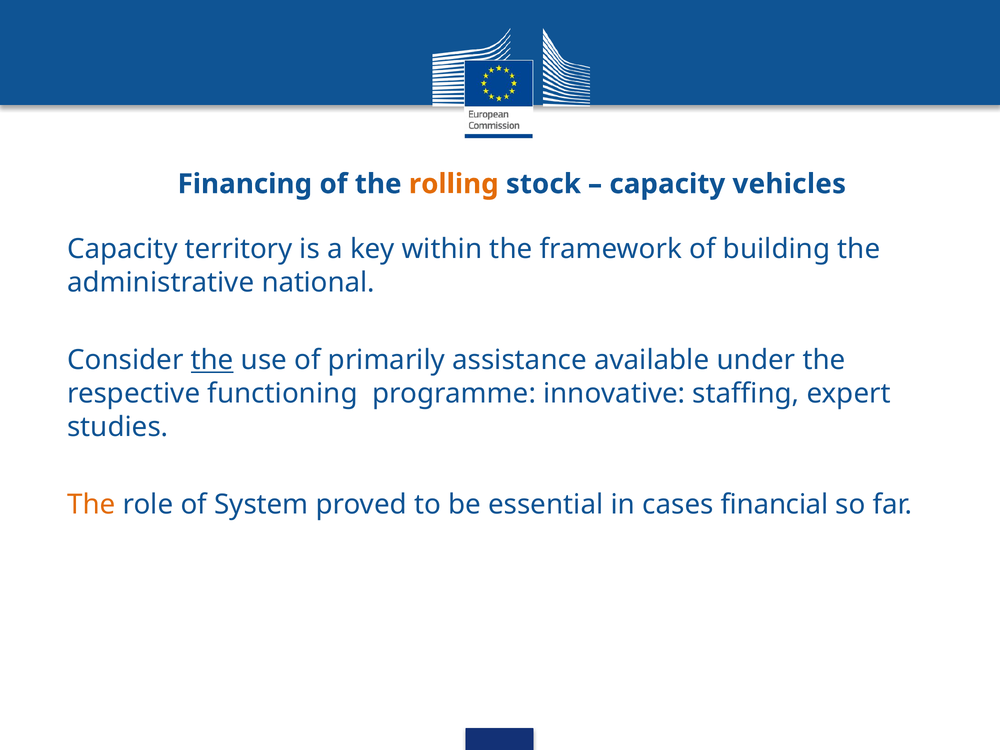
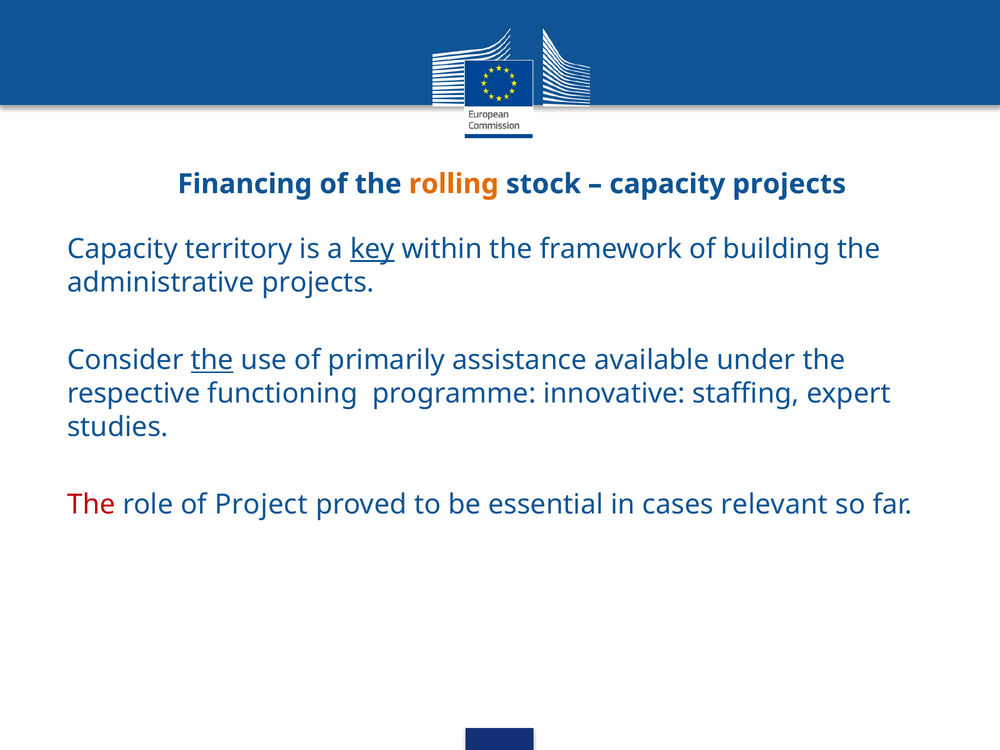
capacity vehicles: vehicles -> projects
key underline: none -> present
administrative national: national -> projects
The at (91, 505) colour: orange -> red
System: System -> Project
financial: financial -> relevant
